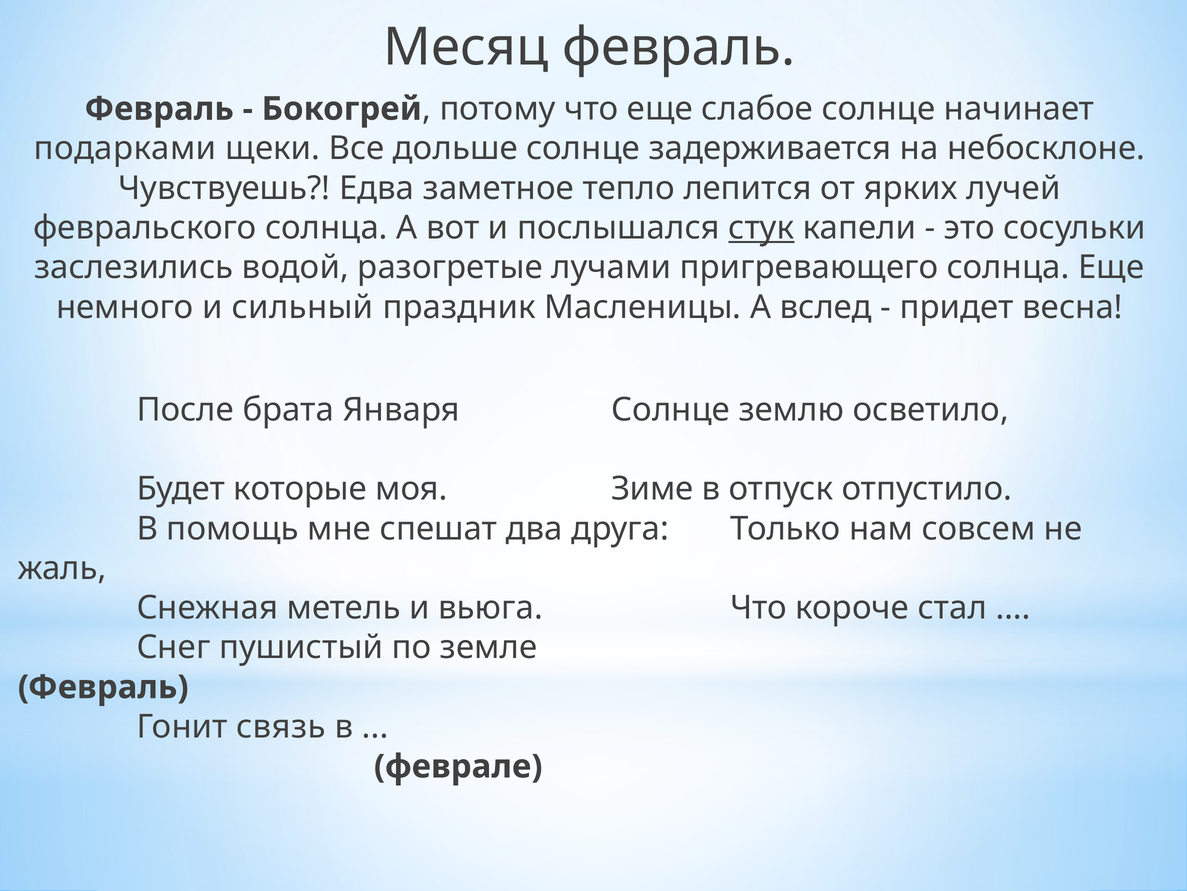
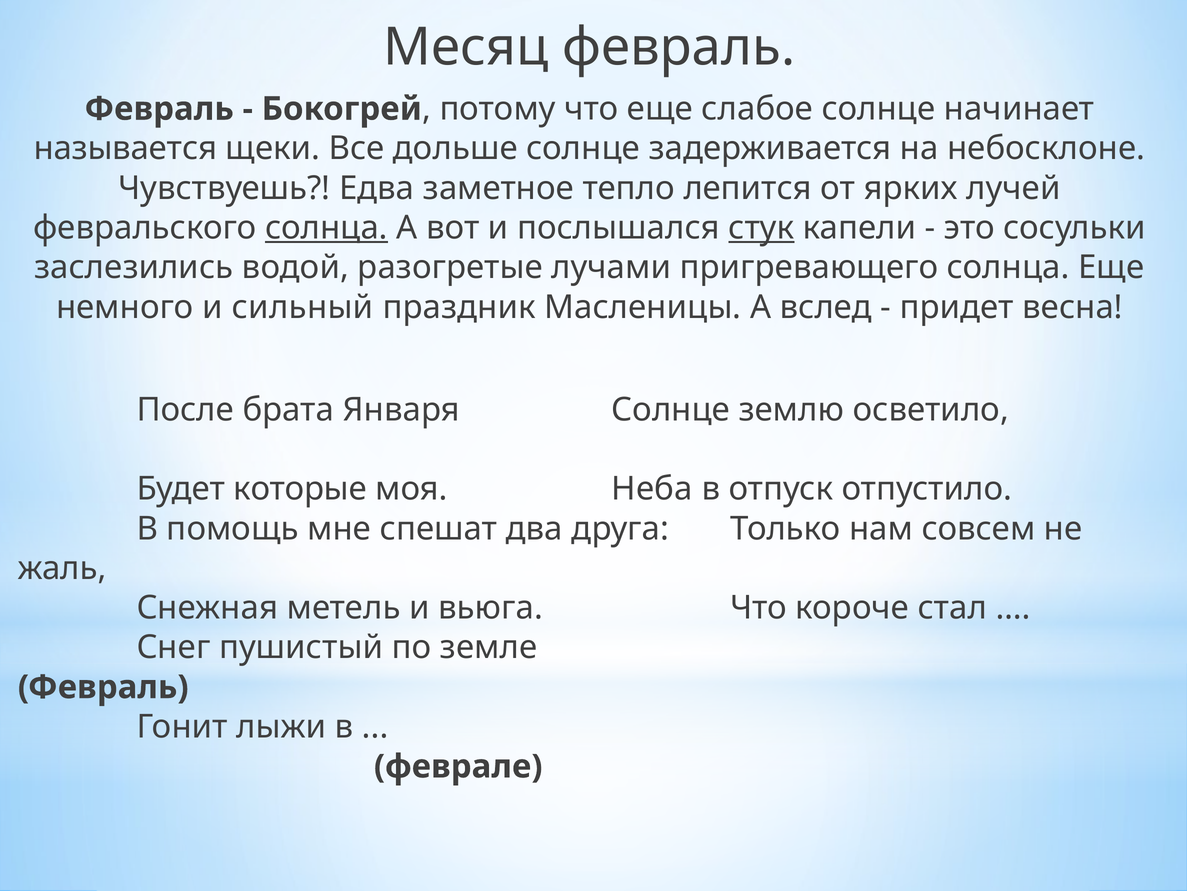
подарками: подарками -> называется
солнца at (326, 228) underline: none -> present
Зиме: Зиме -> Неба
связь: связь -> лыжи
